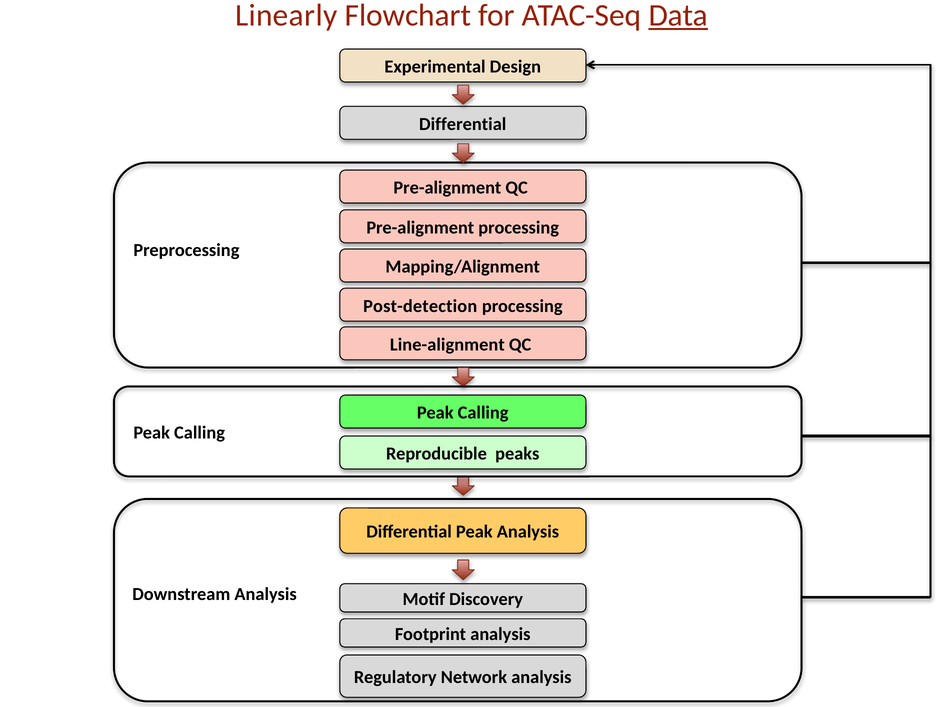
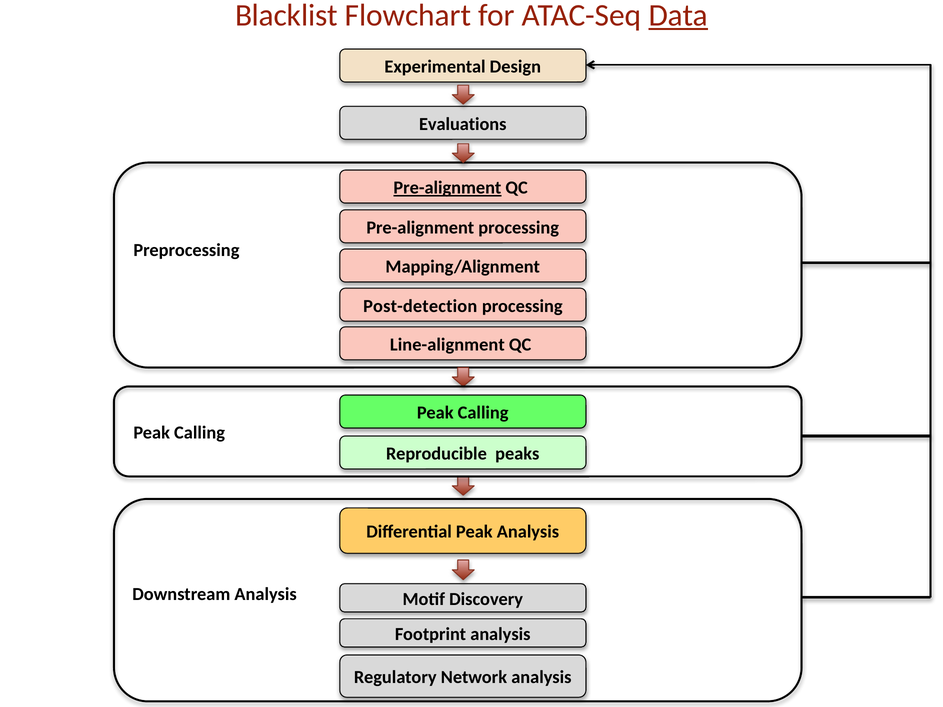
Linearly: Linearly -> Blacklist
Differential at (463, 124): Differential -> Evaluations
Pre-alignment at (447, 188) underline: none -> present
